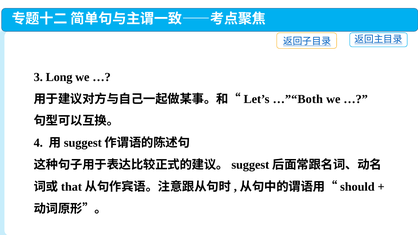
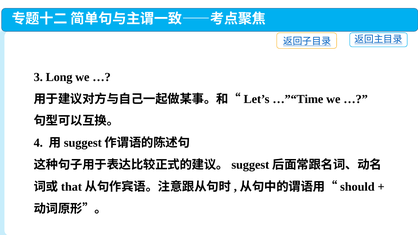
…”“Both: …”“Both -> …”“Time
